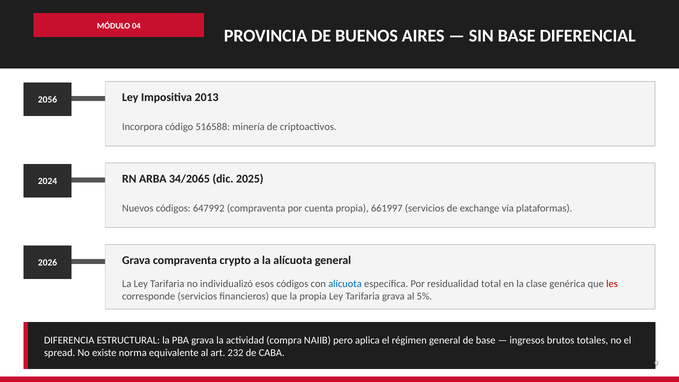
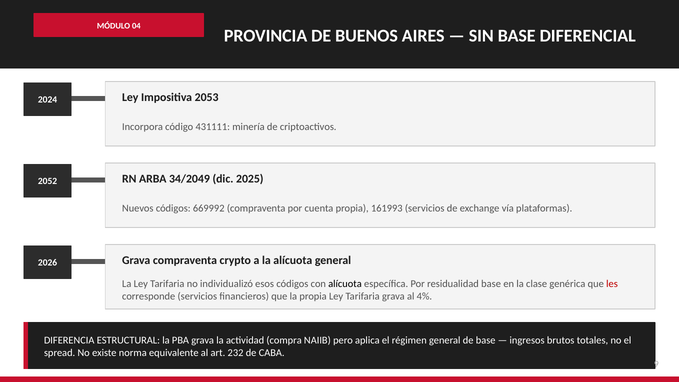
2056: 2056 -> 2024
2013: 2013 -> 2053
516588: 516588 -> 431111
2024: 2024 -> 2052
34/2065: 34/2065 -> 34/2049
647992: 647992 -> 669992
661997: 661997 -> 161993
alícuota at (345, 284) colour: blue -> black
residualidad total: total -> base
5%: 5% -> 4%
